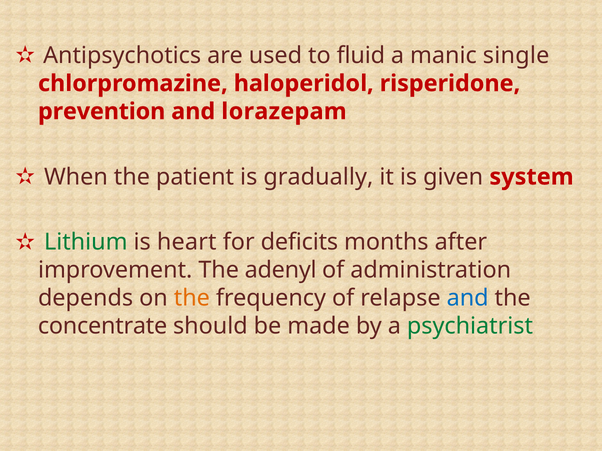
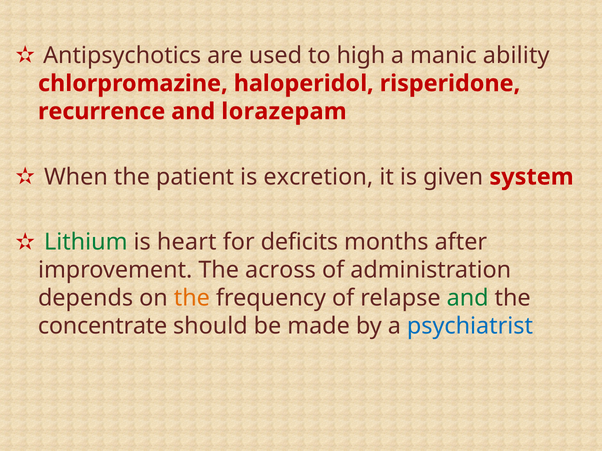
fluid: fluid -> high
single: single -> ability
prevention: prevention -> recurrence
gradually: gradually -> excretion
adenyl: adenyl -> across
and at (468, 299) colour: blue -> green
psychiatrist colour: green -> blue
